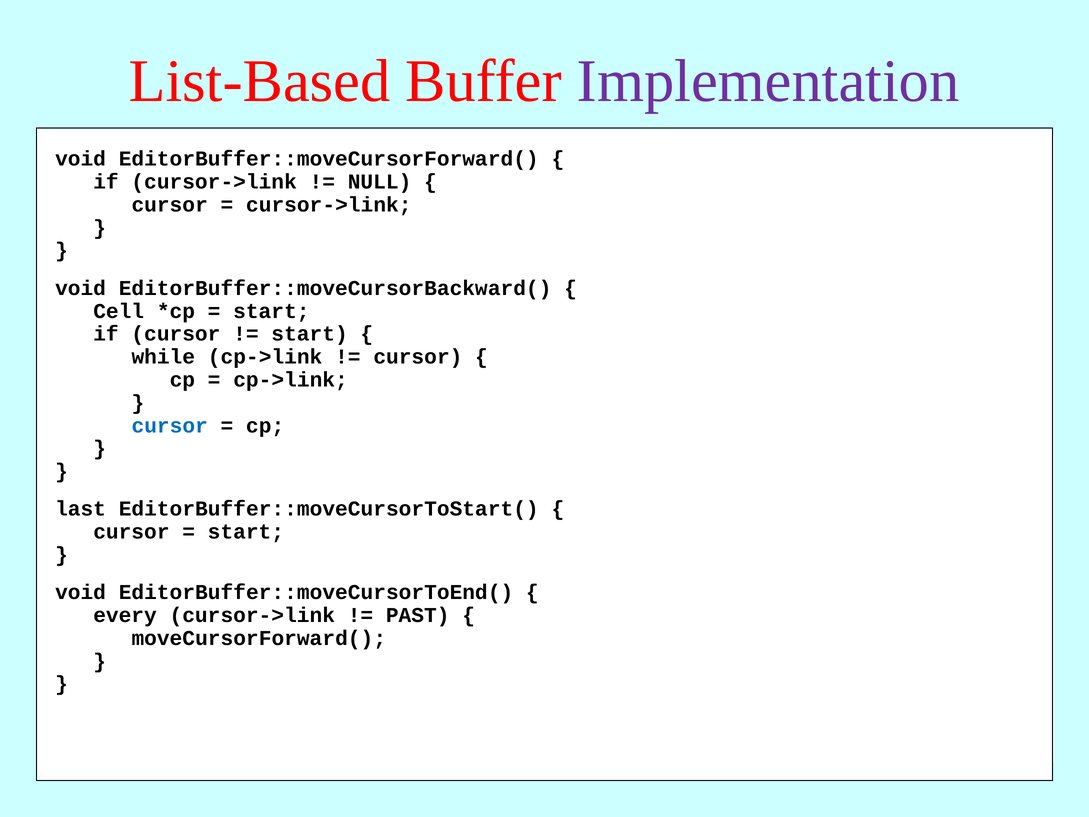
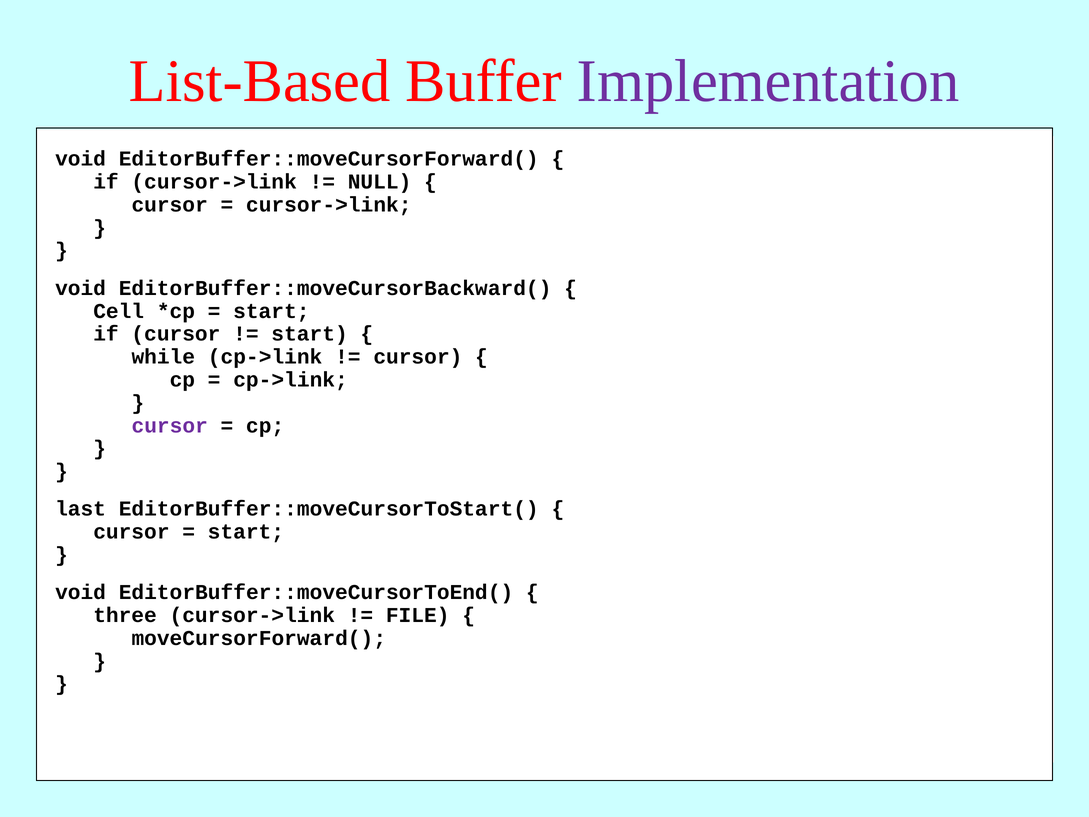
cursor at (170, 425) colour: blue -> purple
every at (125, 615): every -> three
PAST: PAST -> FILE
